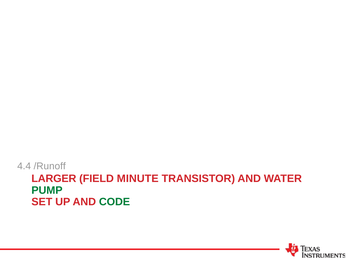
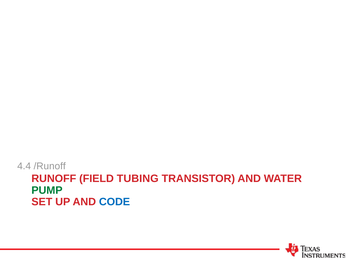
LARGER: LARGER -> RUNOFF
MINUTE: MINUTE -> TUBING
CODE colour: green -> blue
